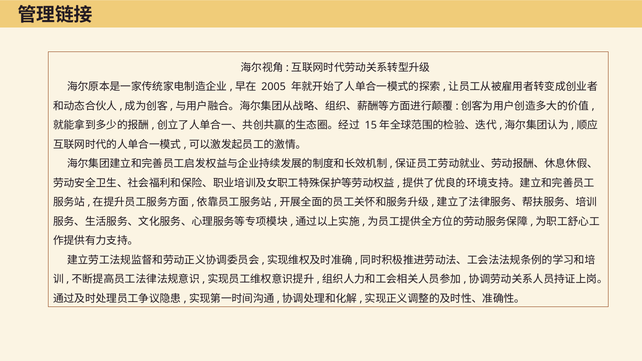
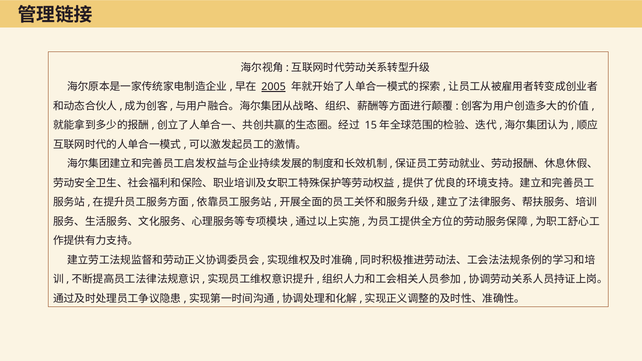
2005 underline: none -> present
